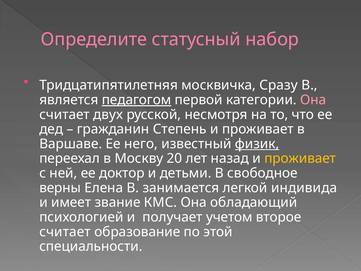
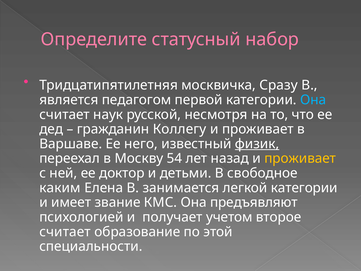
педагогом underline: present -> none
Она at (313, 100) colour: pink -> light blue
двух: двух -> наук
Степень: Степень -> Коллегу
20: 20 -> 54
верны: верны -> каким
легкой индивида: индивида -> категории
обладающий: обладающий -> предъявляют
